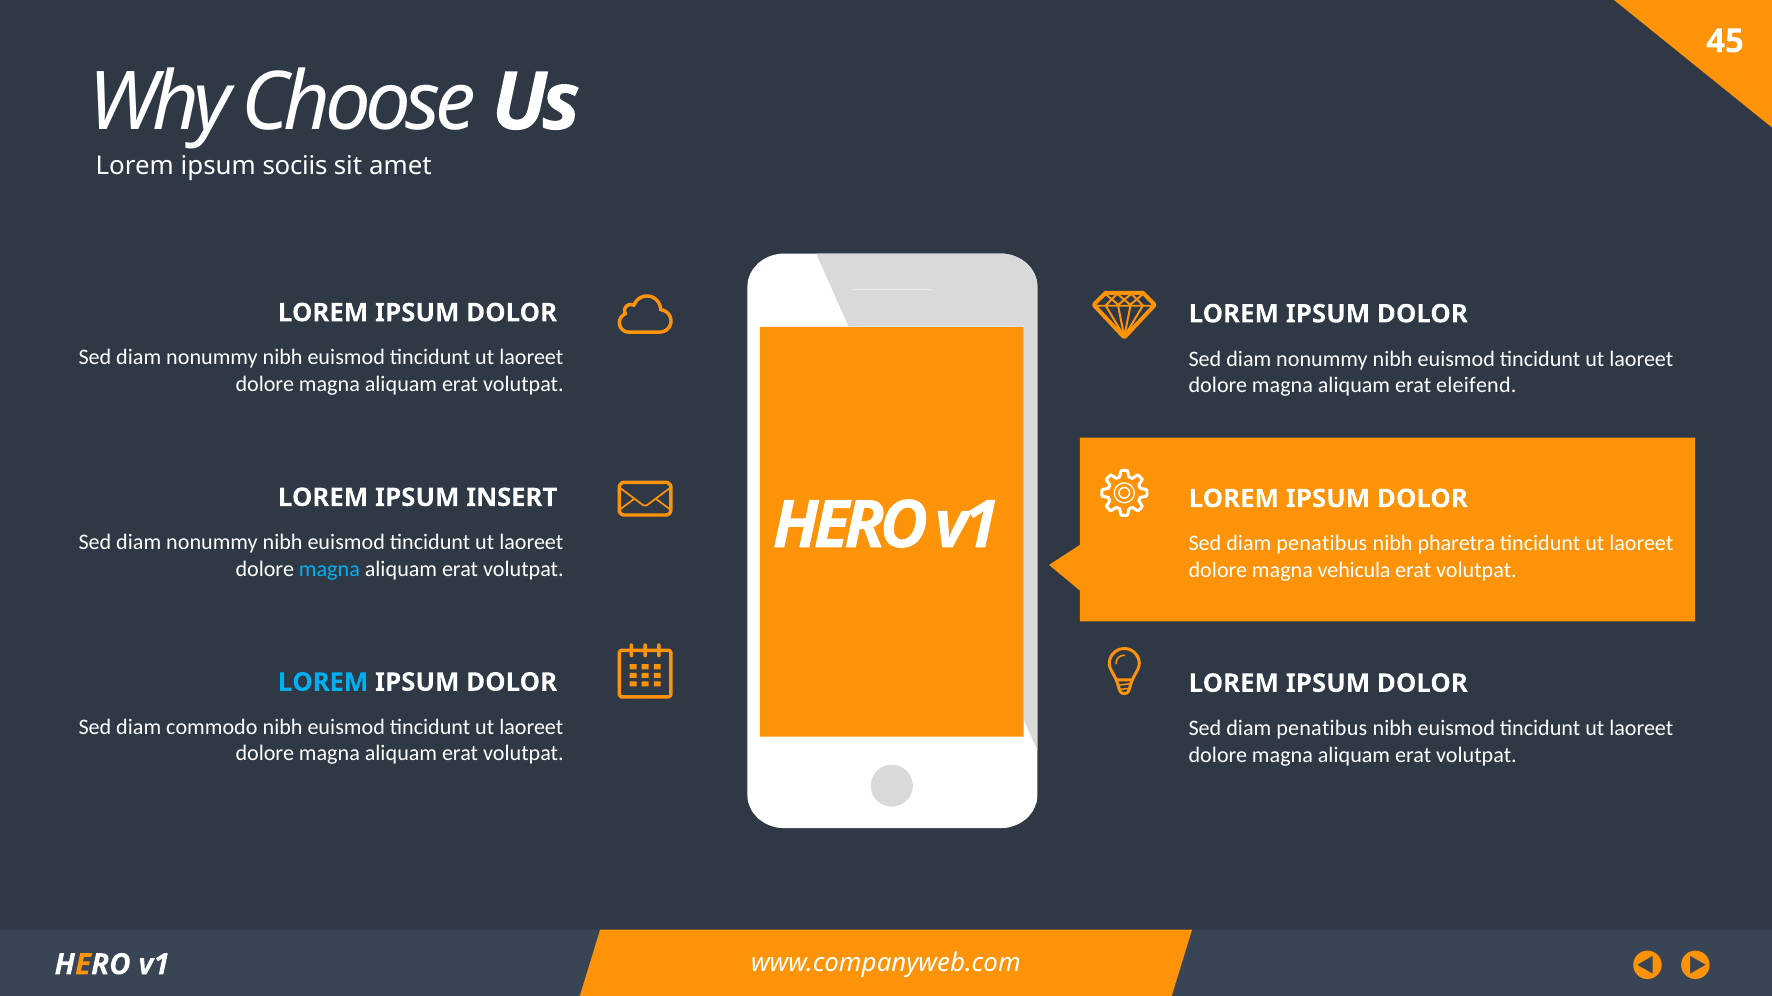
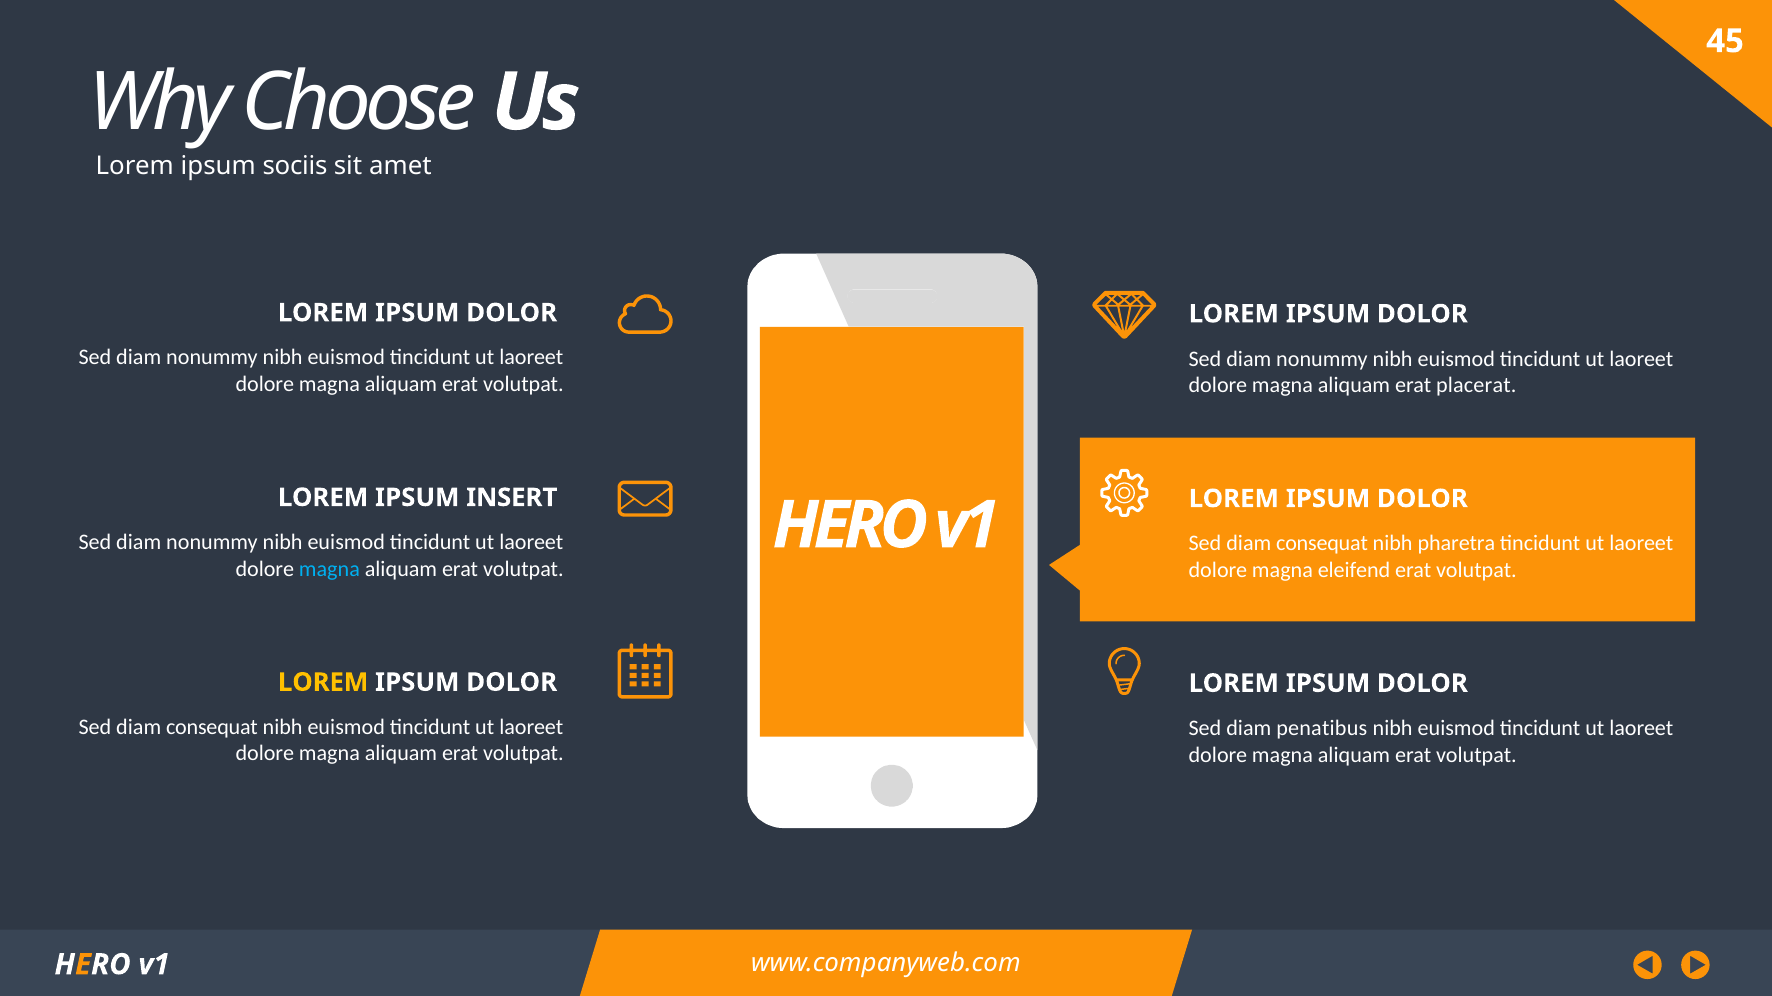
eleifend: eleifend -> placerat
penatibus at (1322, 544): penatibus -> consequat
vehicula: vehicula -> eleifend
LOREM at (323, 683) colour: light blue -> yellow
commodo at (212, 728): commodo -> consequat
